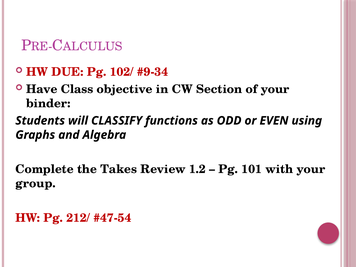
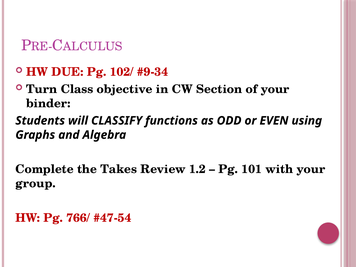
Have: Have -> Turn
212/: 212/ -> 766/
